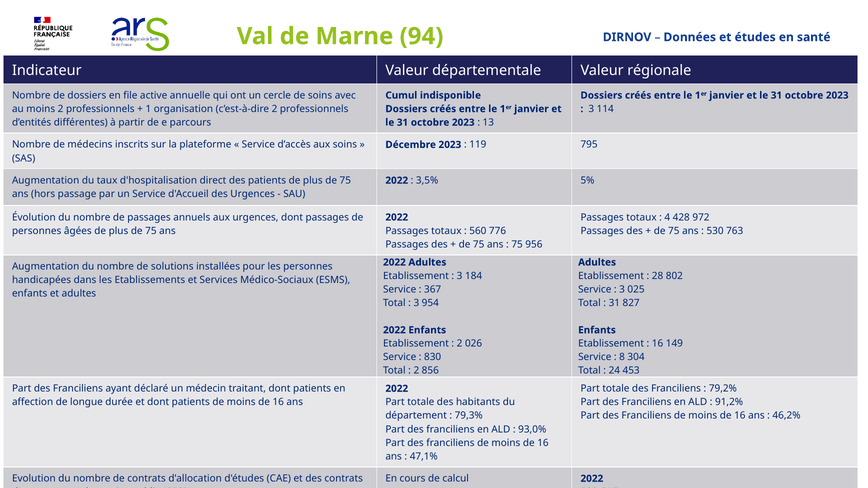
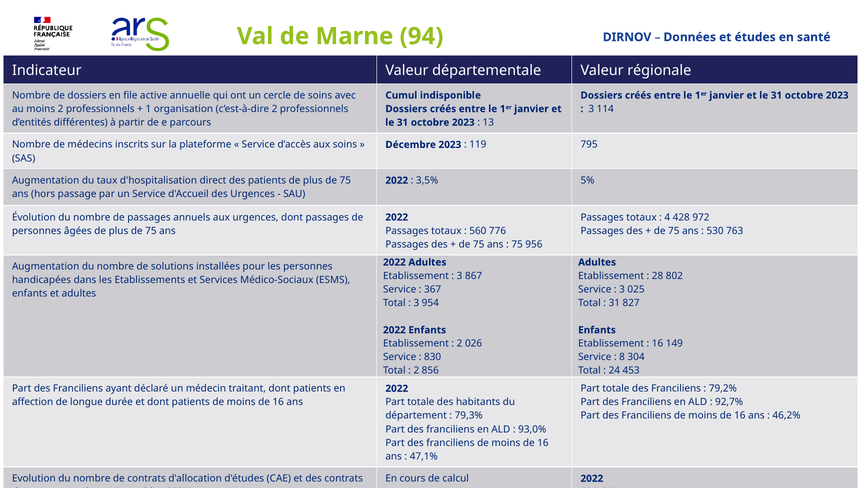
184: 184 -> 867
91,2%: 91,2% -> 92,7%
